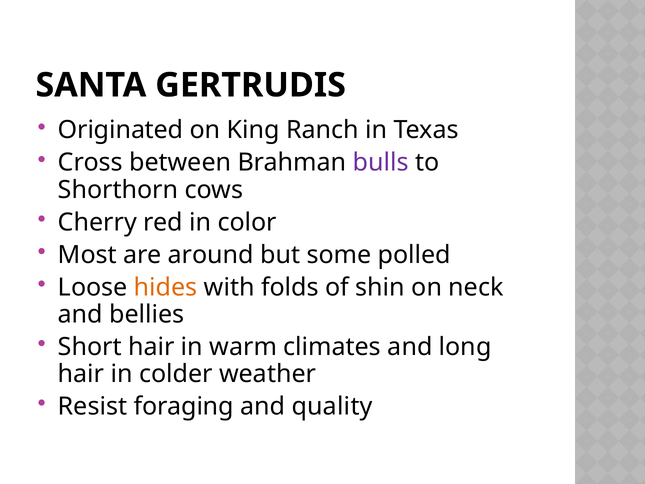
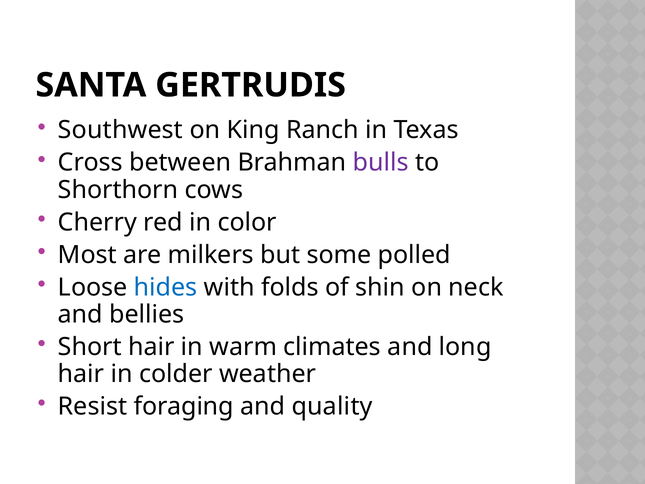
Originated: Originated -> Southwest
around: around -> milkers
hides colour: orange -> blue
